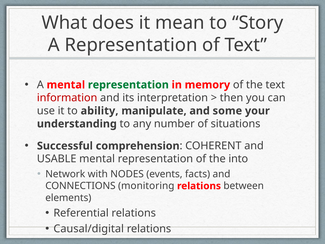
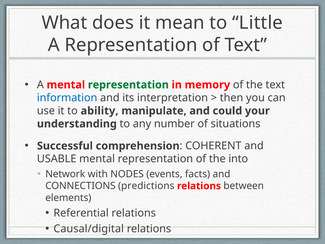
Story: Story -> Little
information colour: red -> blue
some: some -> could
monitoring: monitoring -> predictions
